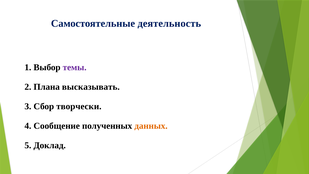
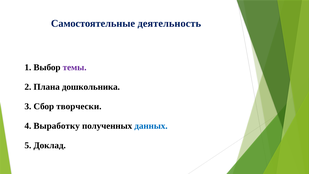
высказывать: высказывать -> дошкольника
Сообщение: Сообщение -> Выработку
данных colour: orange -> blue
